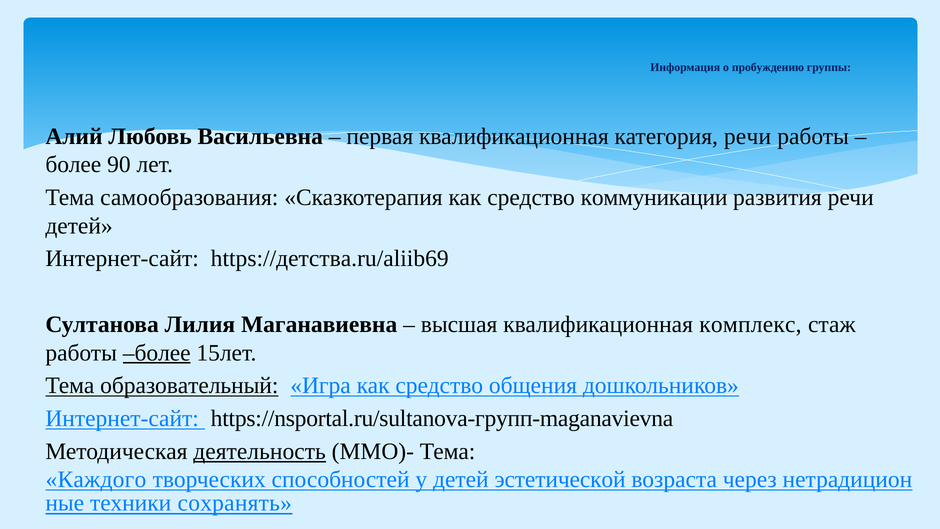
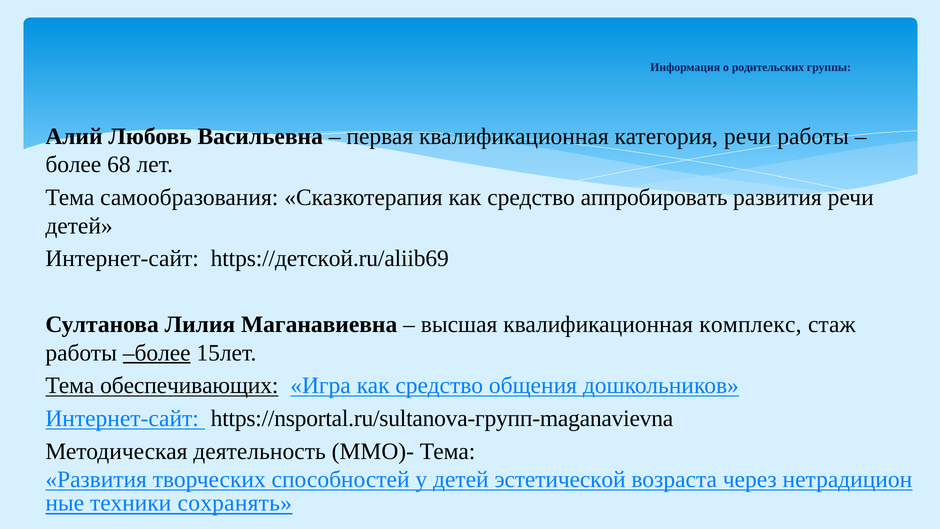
пробуждению: пробуждению -> родительских
90: 90 -> 68
коммуникации: коммуникации -> аппробировать
https://детства.ru/aliib69: https://детства.ru/aliib69 -> https://детской.ru/aliib69
образовательный: образовательный -> обеспечивающих
деятельность underline: present -> none
Каждого at (96, 479): Каждого -> Развития
